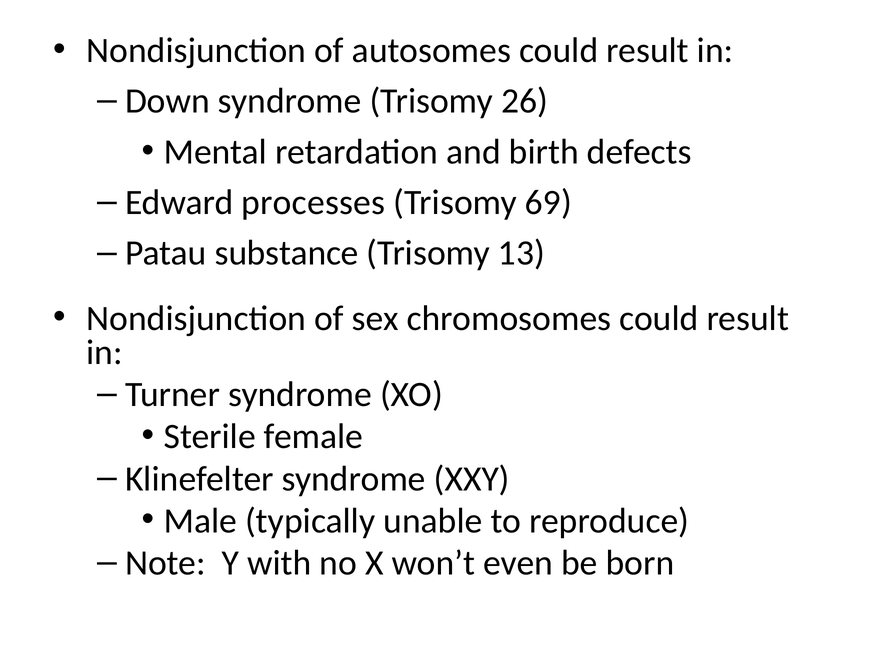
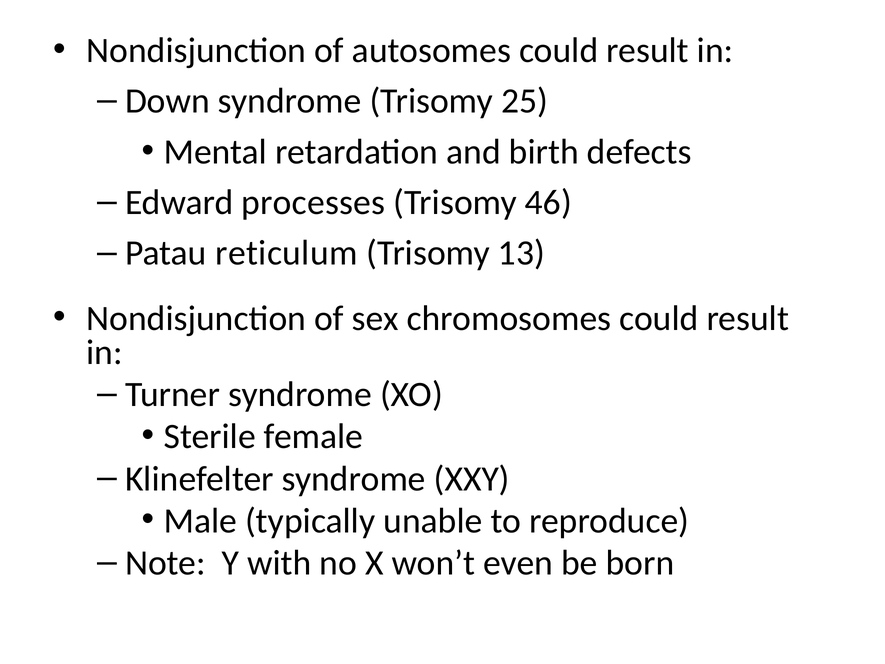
26: 26 -> 25
69: 69 -> 46
substance: substance -> reticulum
